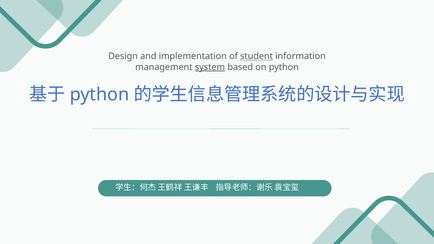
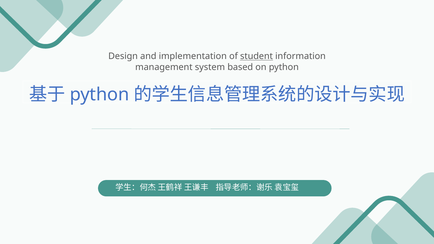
system underline: present -> none
